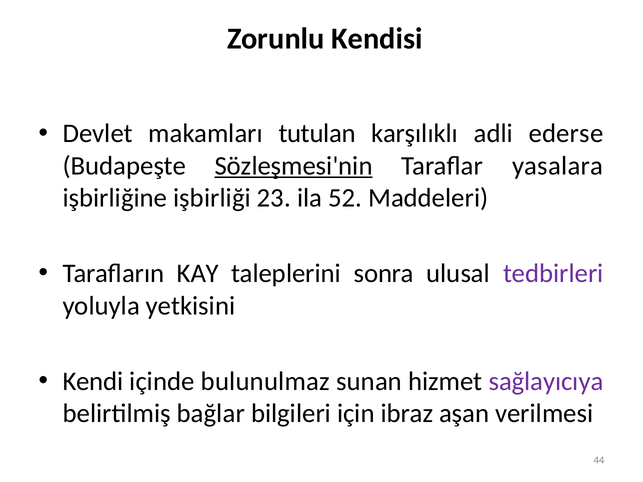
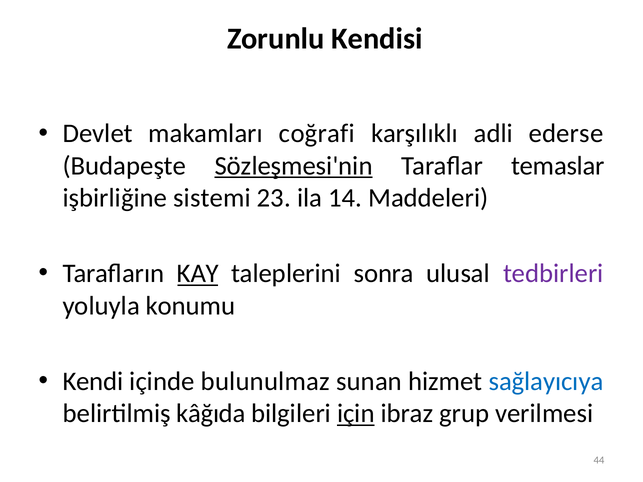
tutulan: tutulan -> coğrafi
yasalara: yasalara -> temaslar
işbirliği: işbirliği -> sistemi
52: 52 -> 14
KAY underline: none -> present
yetkisini: yetkisini -> konumu
sağlayıcıya colour: purple -> blue
bağlar: bağlar -> kâğıda
için underline: none -> present
aşan: aşan -> grup
